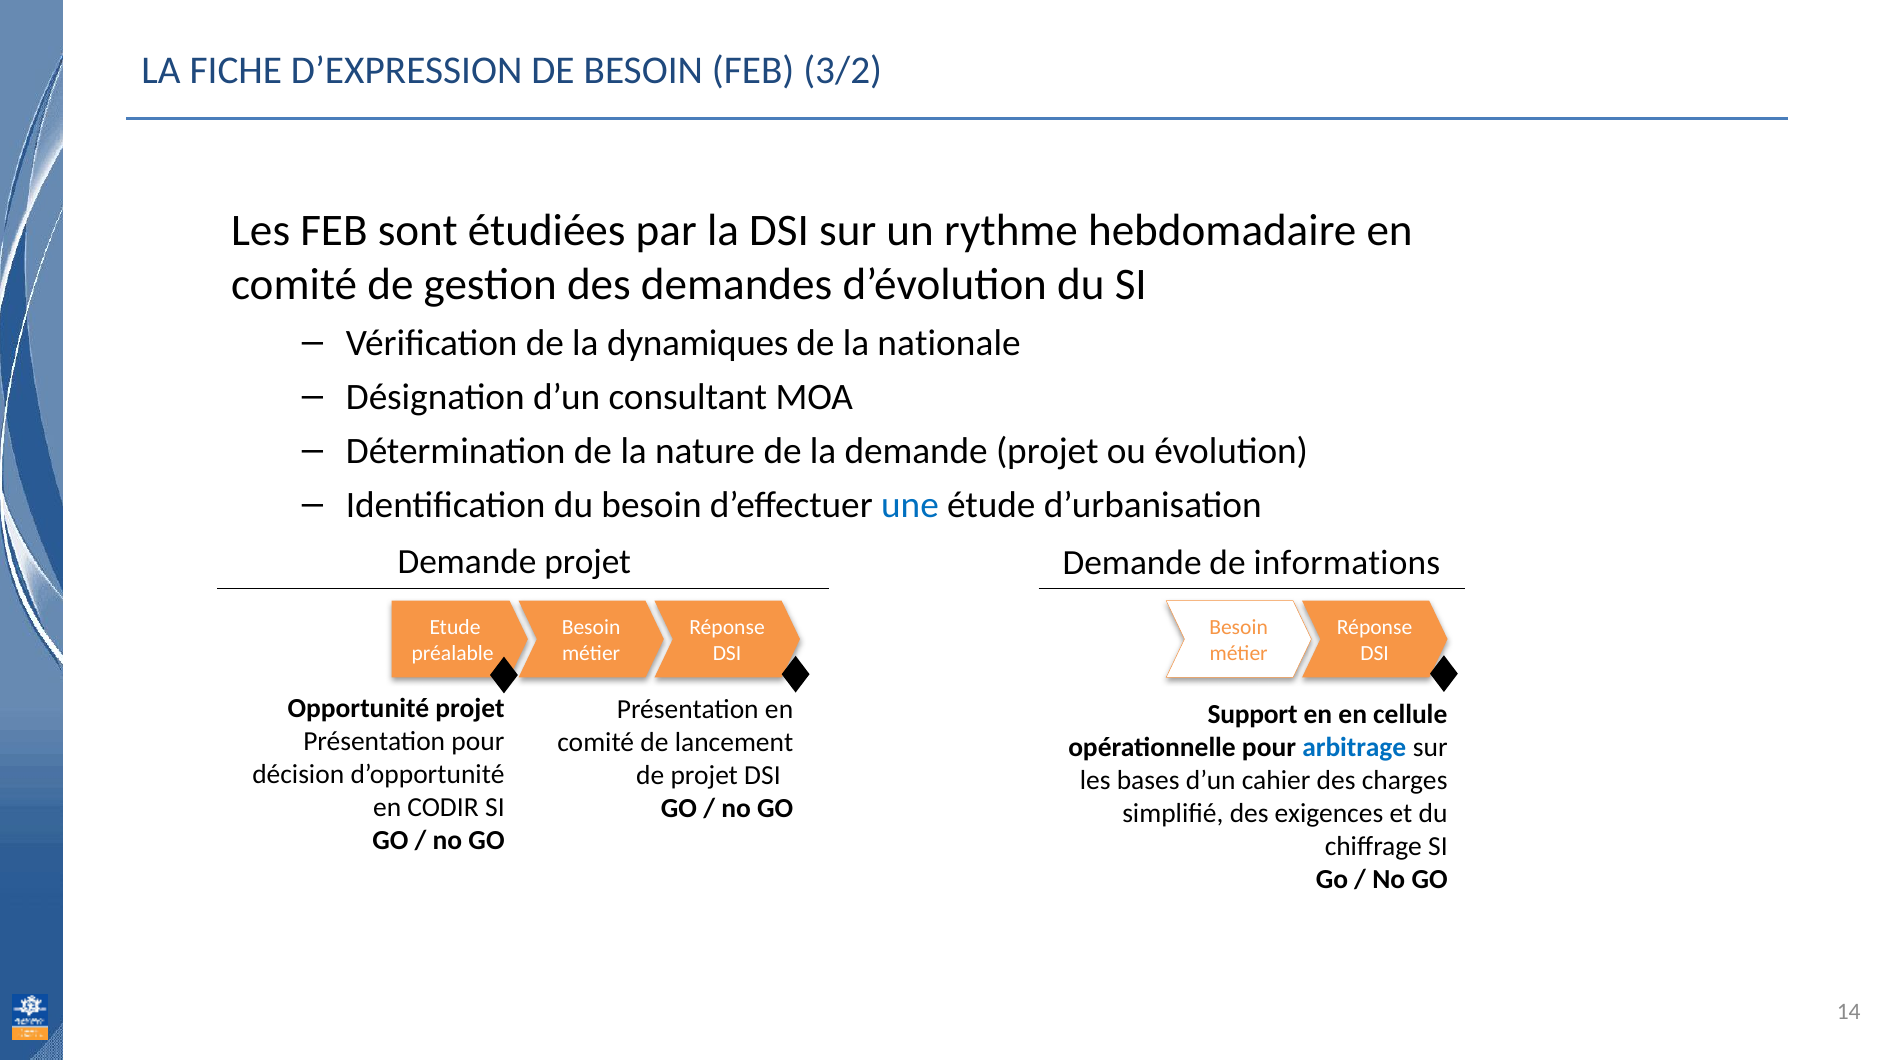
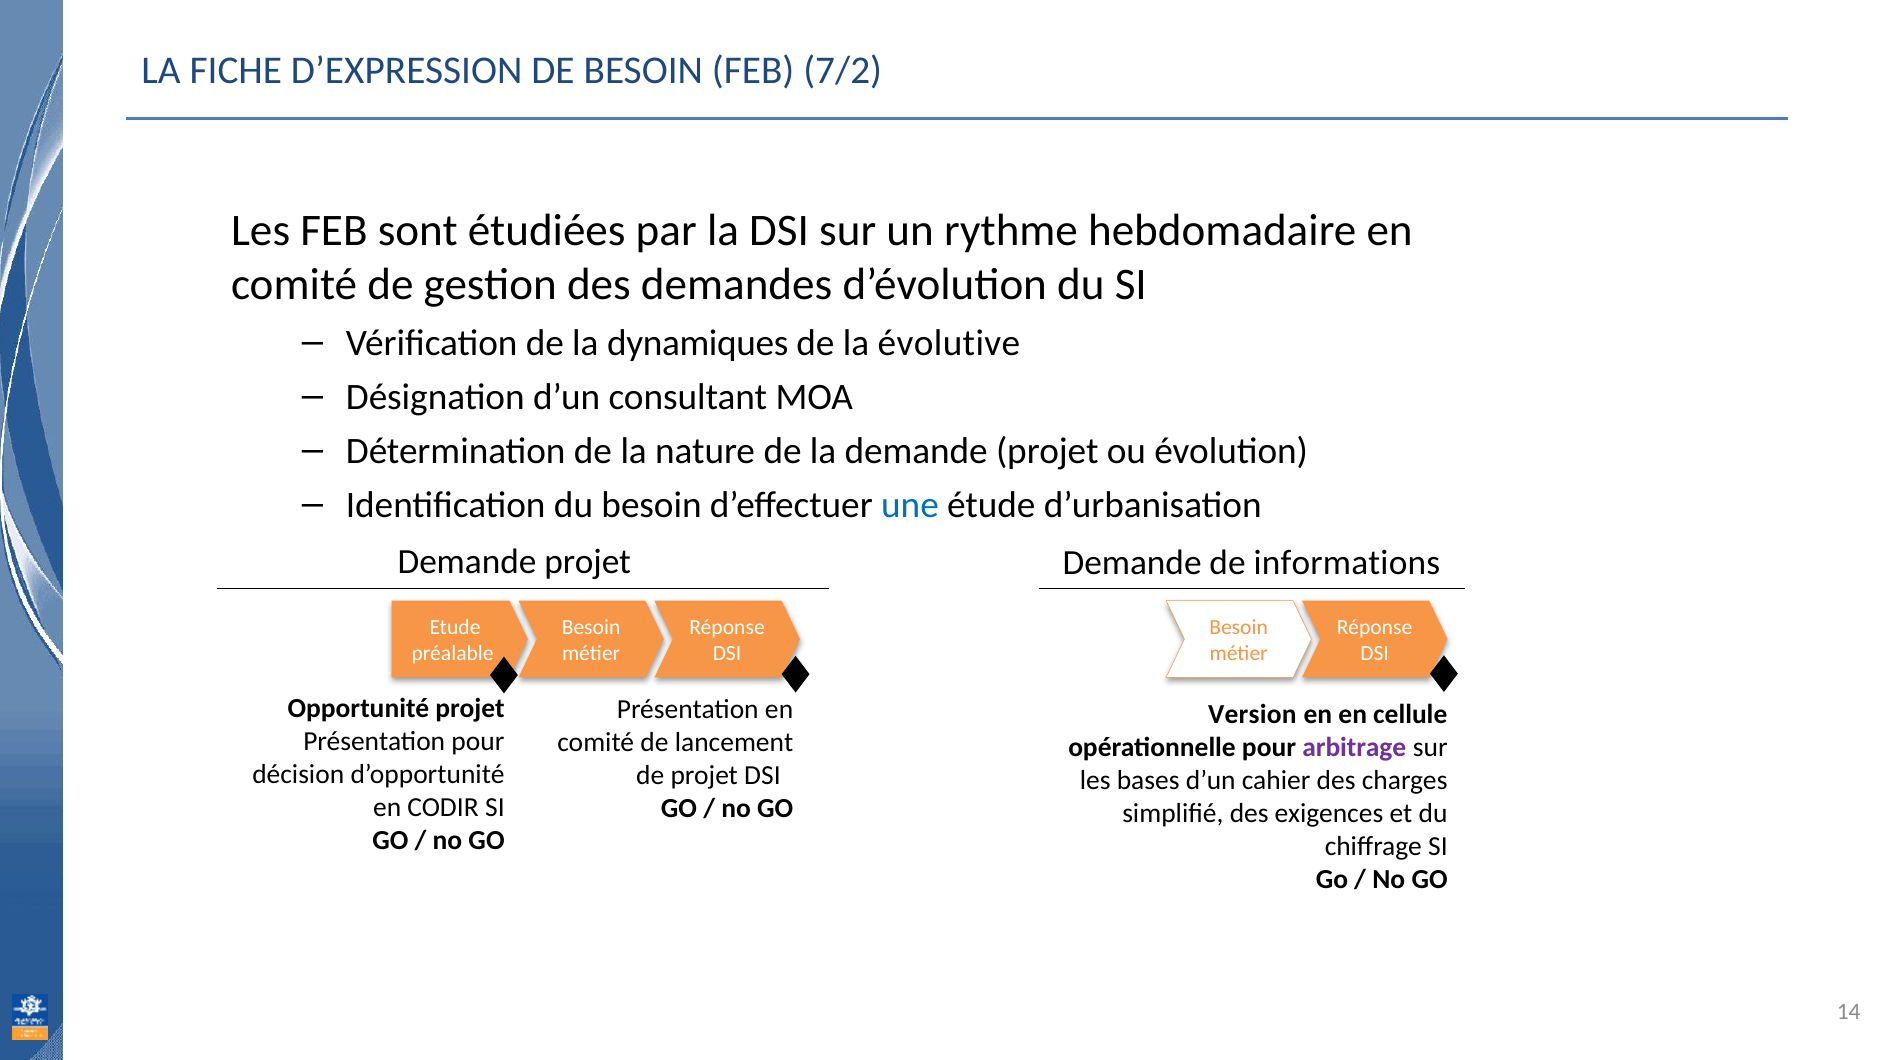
3/2: 3/2 -> 7/2
nationale: nationale -> évolutive
Support: Support -> Version
arbitrage colour: blue -> purple
